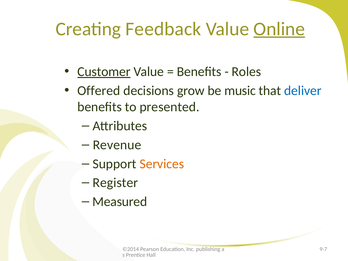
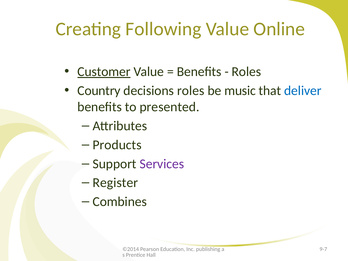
Feedback: Feedback -> Following
Online underline: present -> none
Offered: Offered -> Country
decisions grow: grow -> roles
Revenue: Revenue -> Products
Services colour: orange -> purple
Measured: Measured -> Combines
